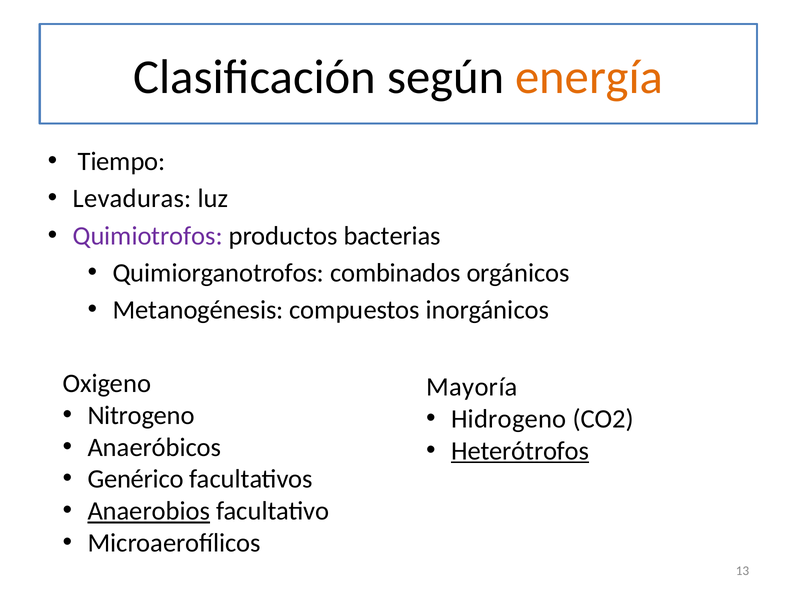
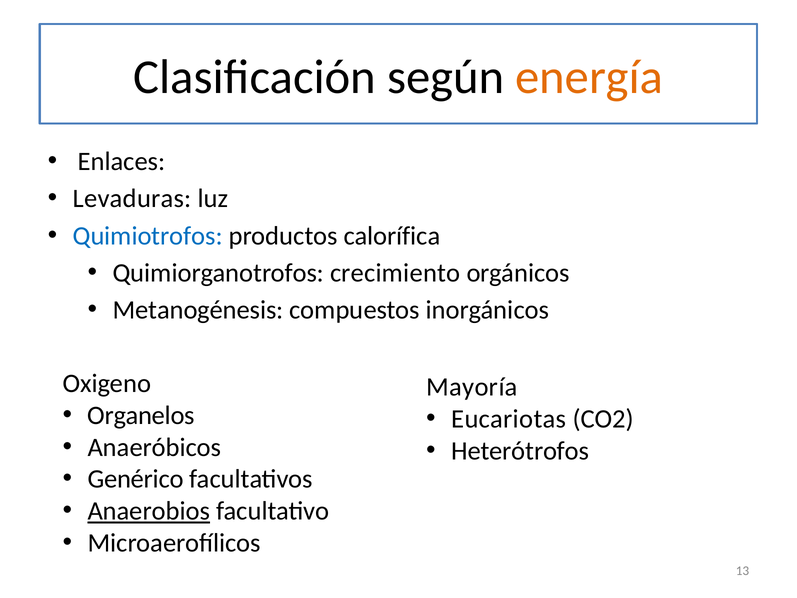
Tiempo: Tiempo -> Enlaces
Quimiotrofos colour: purple -> blue
bacterias: bacterias -> calorífica
combinados: combinados -> crecimiento
Nitrogeno: Nitrogeno -> Organelos
Hidrogeno: Hidrogeno -> Eucariotas
Heterótrofos underline: present -> none
